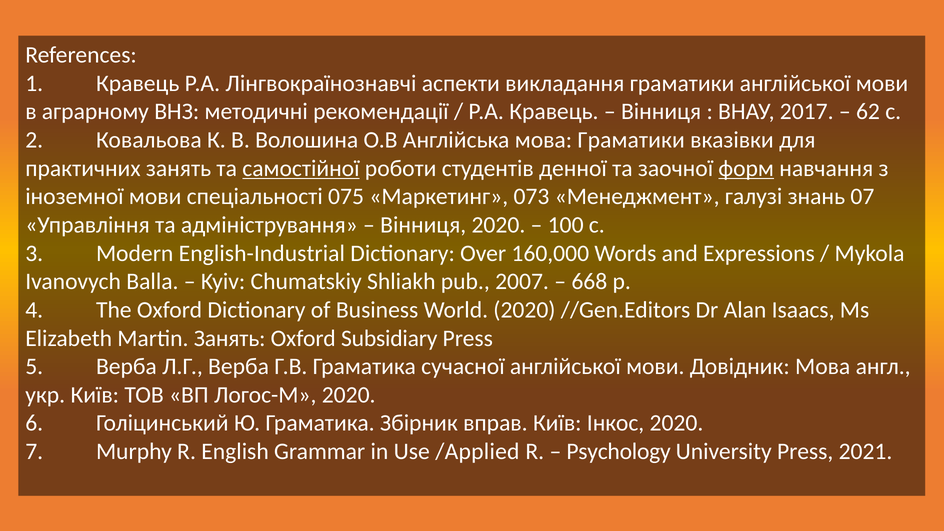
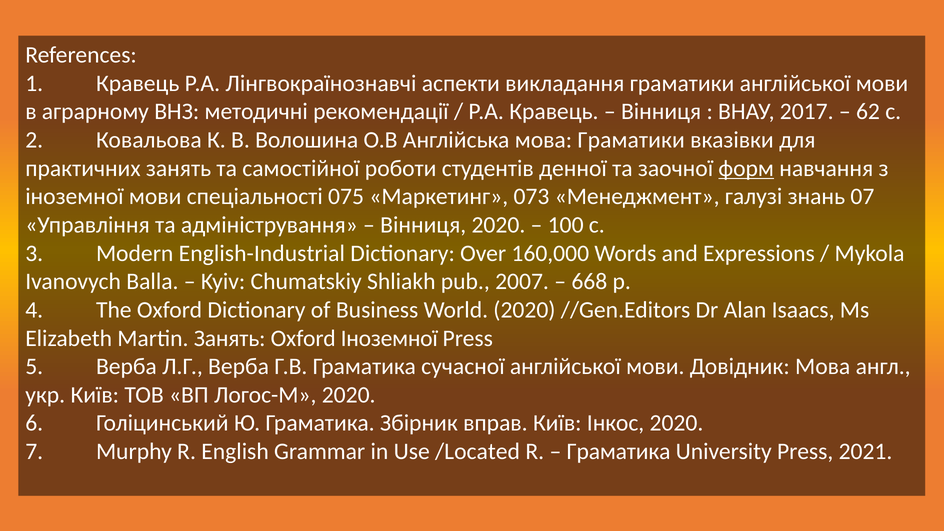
самостійної underline: present -> none
Oxford Subsidiary: Subsidiary -> Іноземної
/Applied: /Applied -> /Located
Psychology at (619, 452): Psychology -> Граматика
